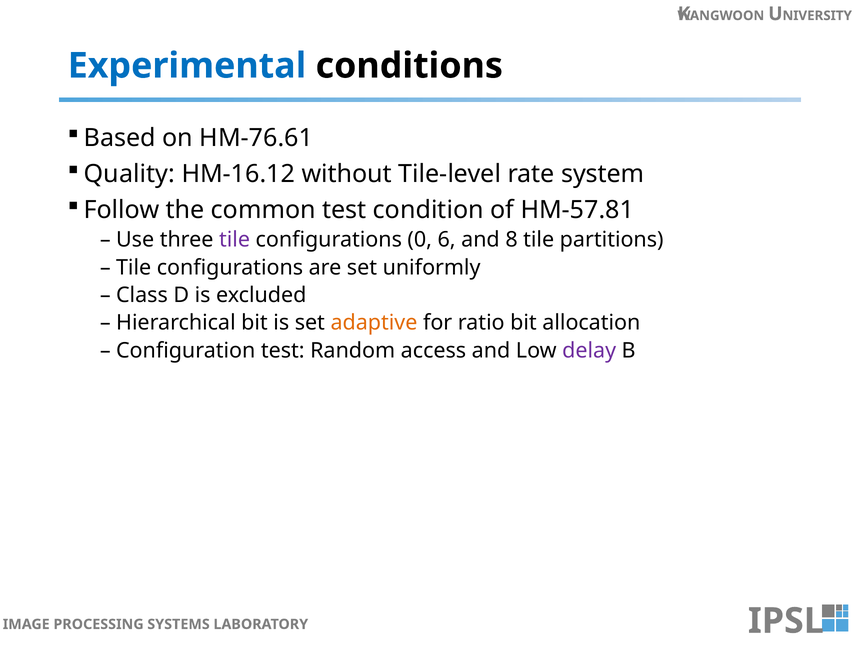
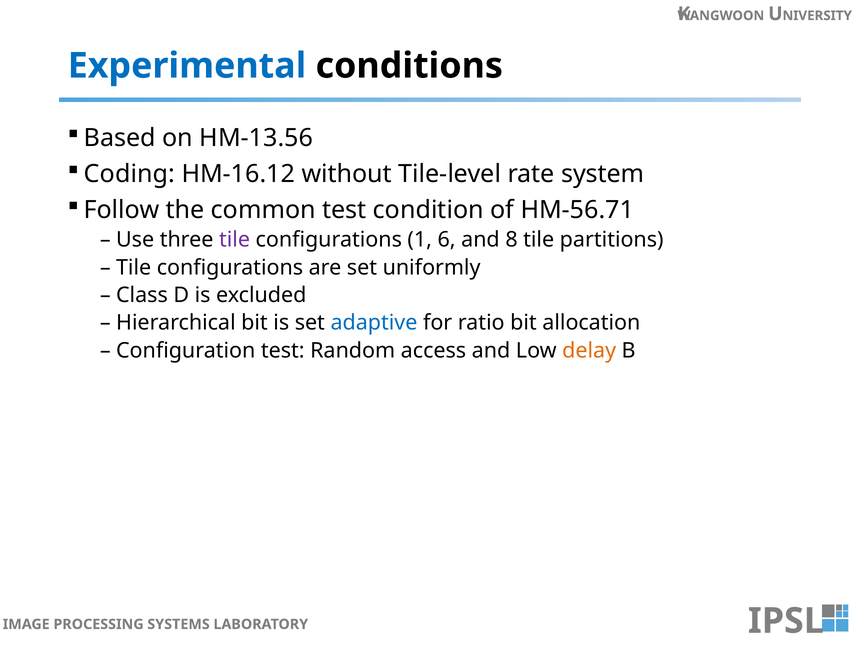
HM-76.61: HM-76.61 -> HM-13.56
Quality: Quality -> Coding
HM-57.81: HM-57.81 -> HM-56.71
0: 0 -> 1
adaptive colour: orange -> blue
delay colour: purple -> orange
